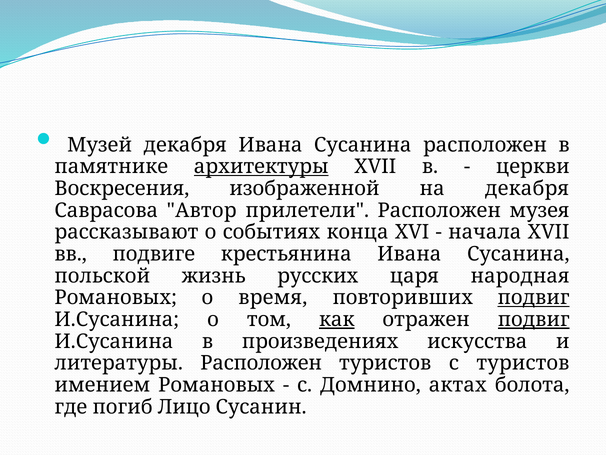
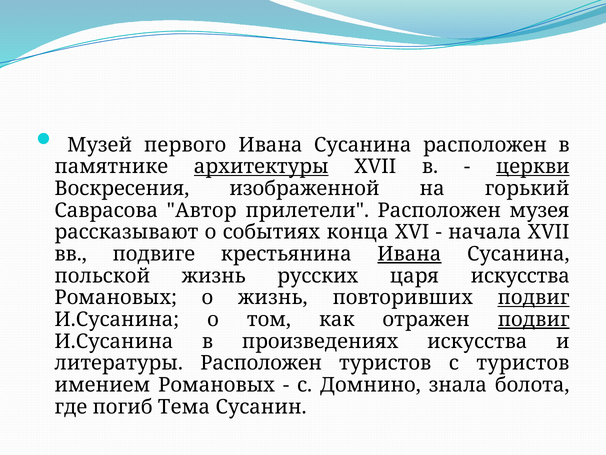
Музей декабря: декабря -> первого
церкви underline: none -> present
на декабря: декабря -> горький
Ивана at (409, 254) underline: none -> present
царя народная: народная -> искусства
о время: время -> жизнь
как underline: present -> none
актах: актах -> знала
Лицо: Лицо -> Тема
